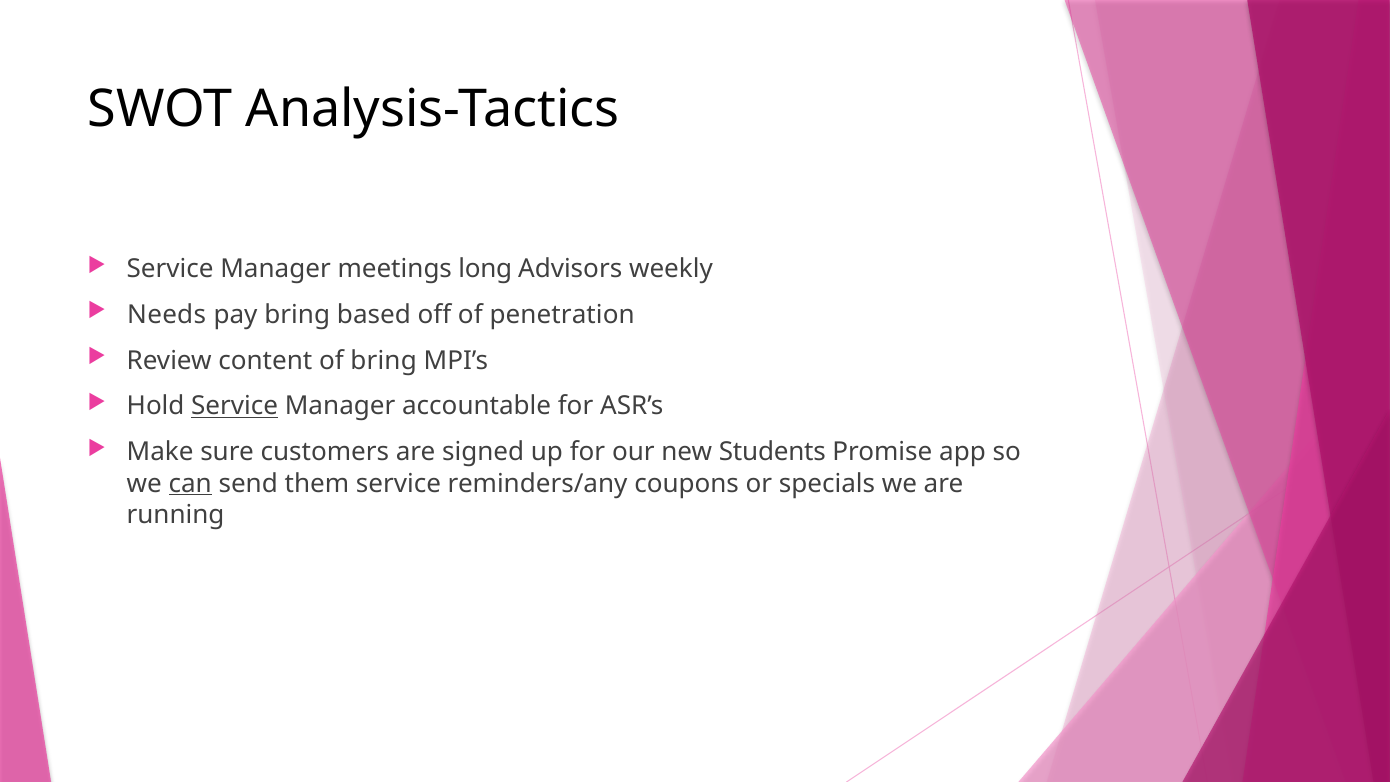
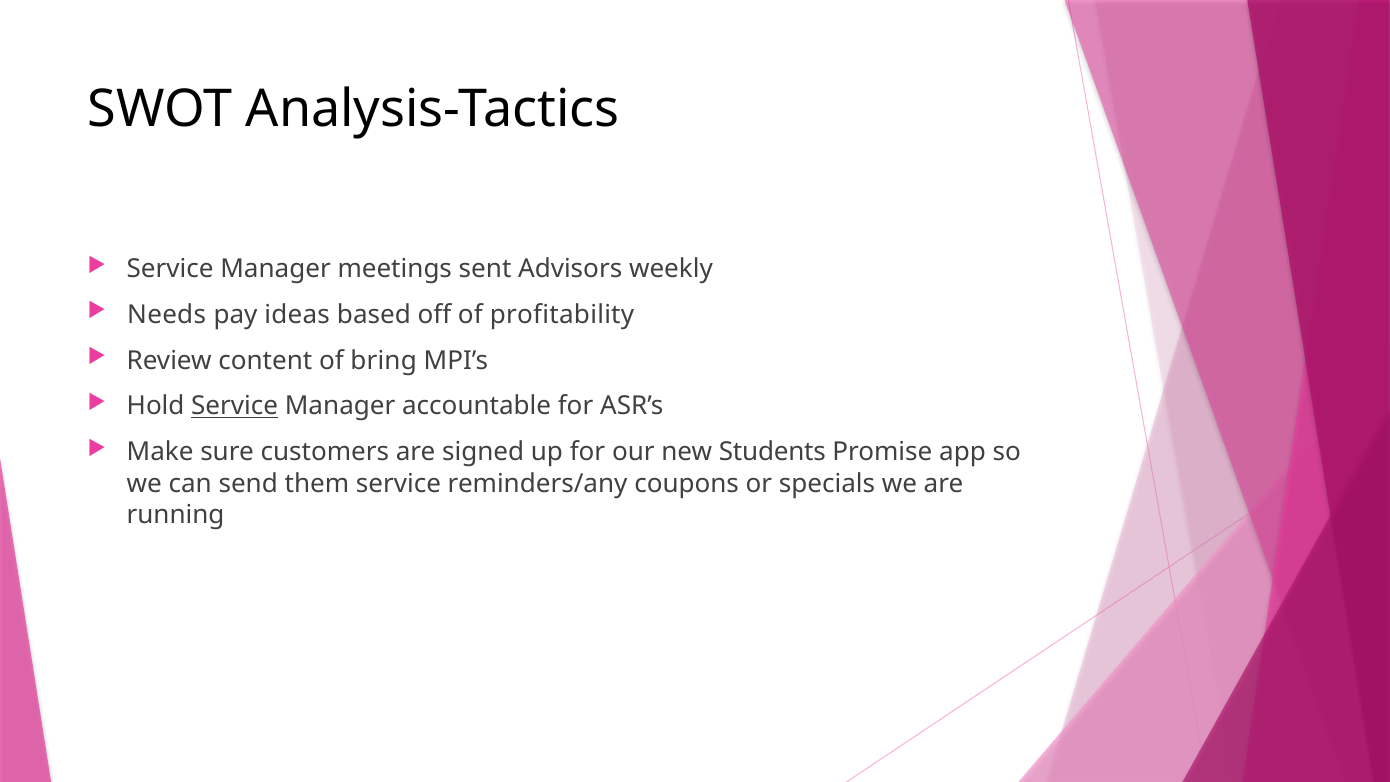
long: long -> sent
pay bring: bring -> ideas
penetration: penetration -> profitability
can underline: present -> none
